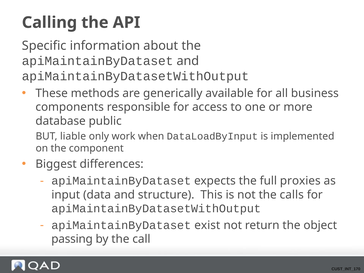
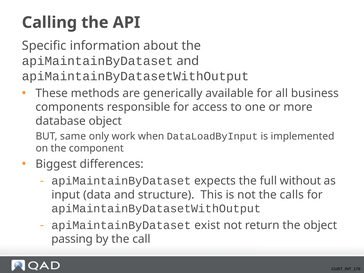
database public: public -> object
liable: liable -> same
proxies: proxies -> without
